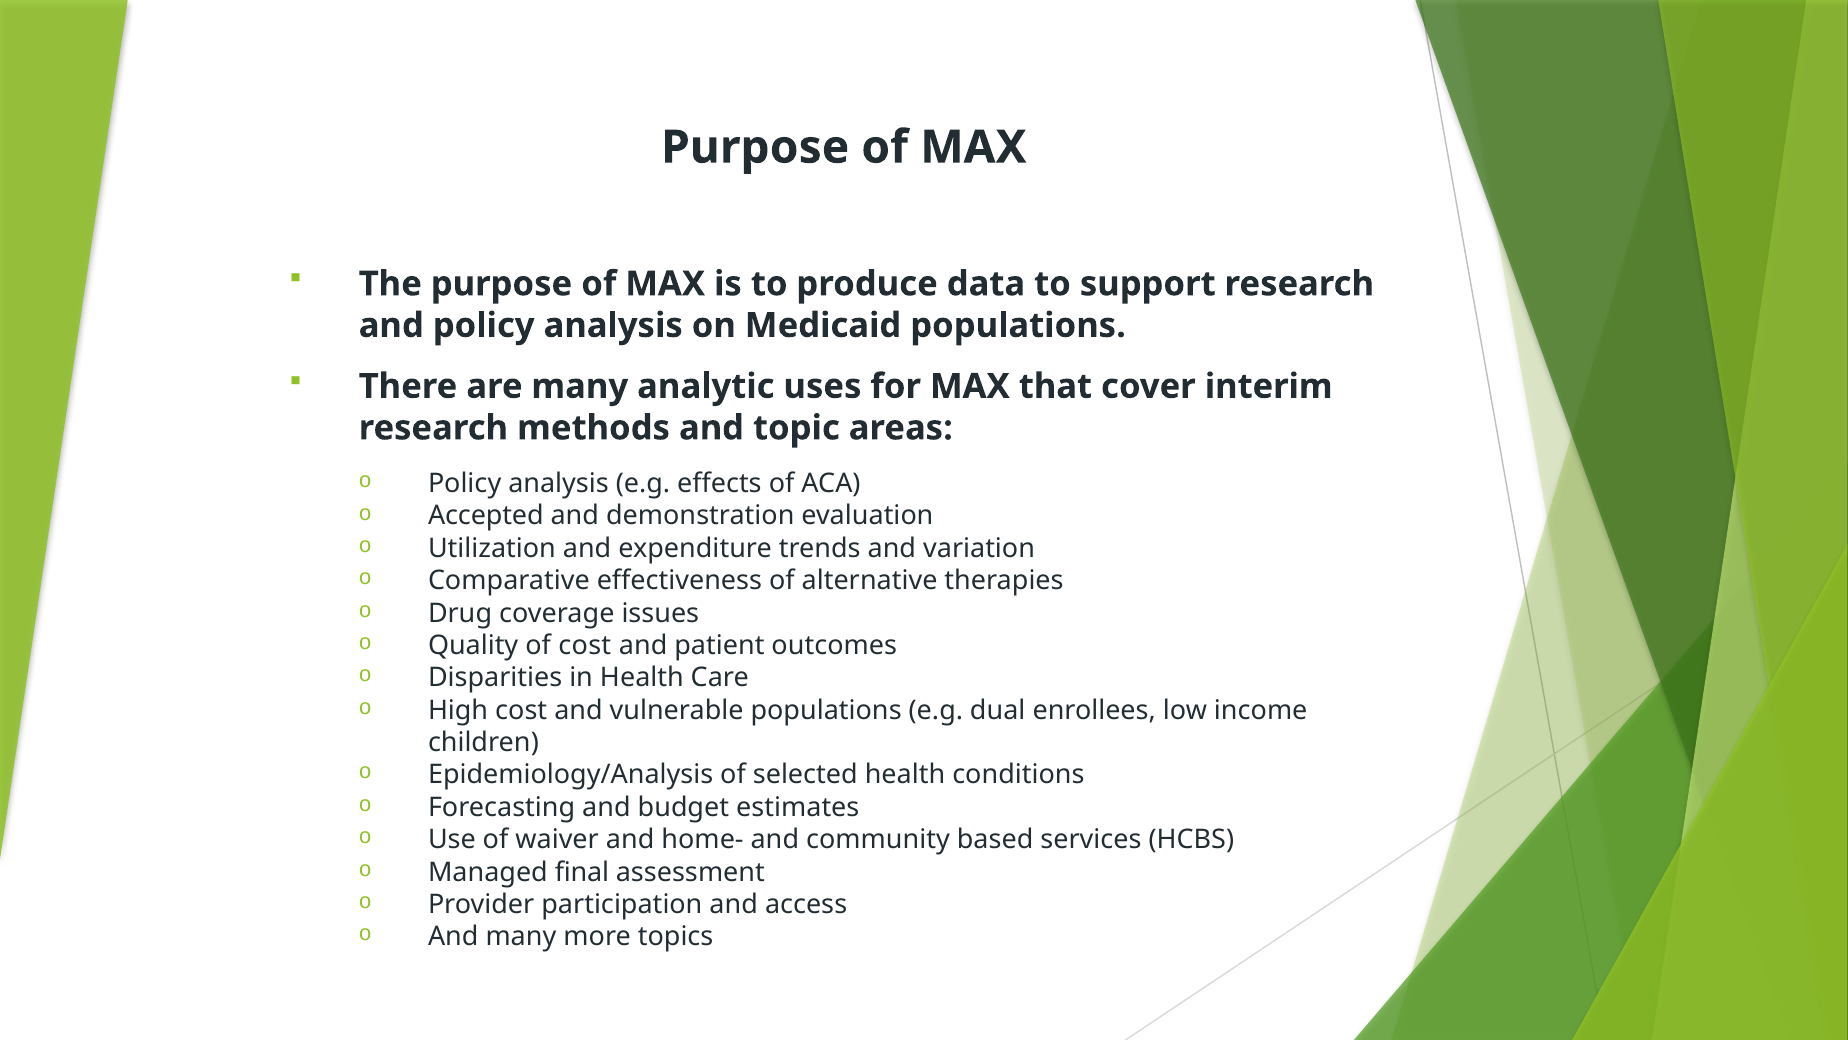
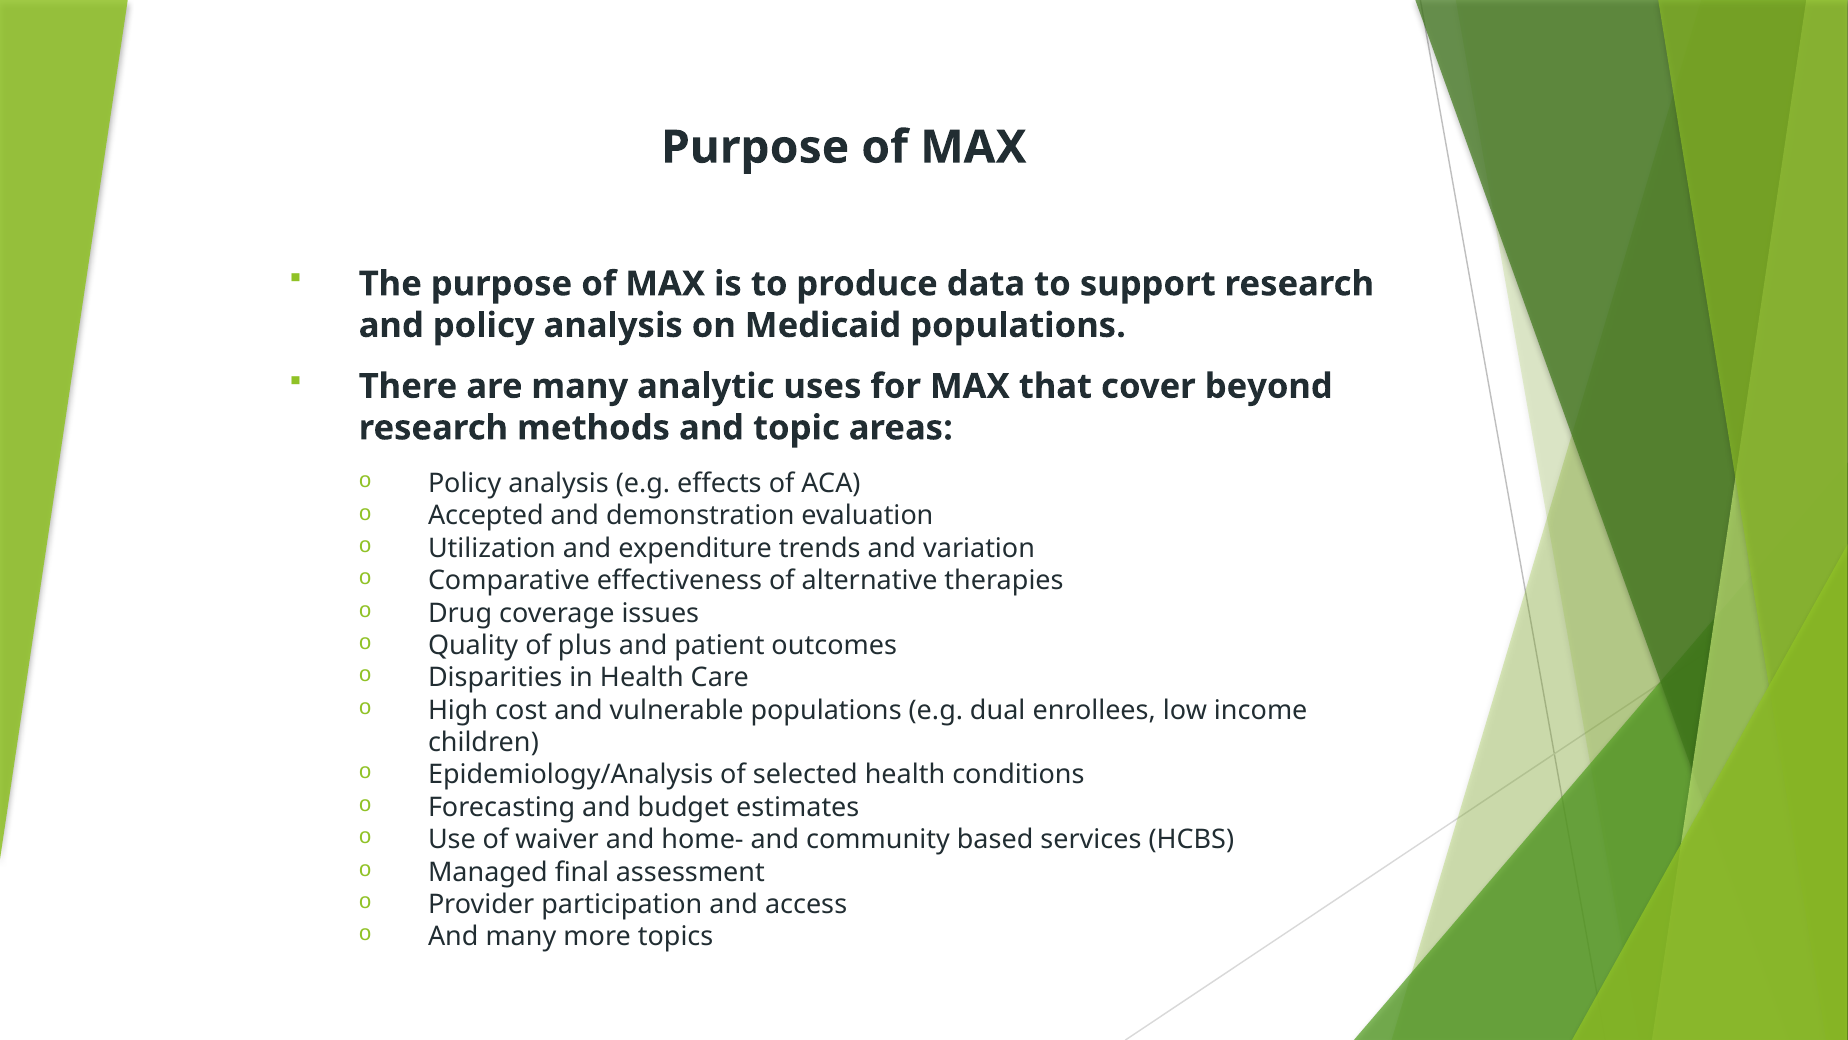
interim: interim -> beyond
of cost: cost -> plus
